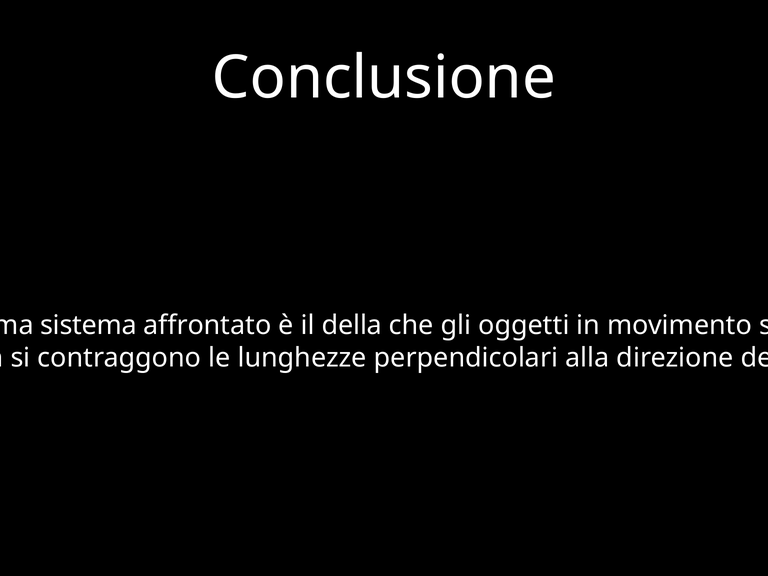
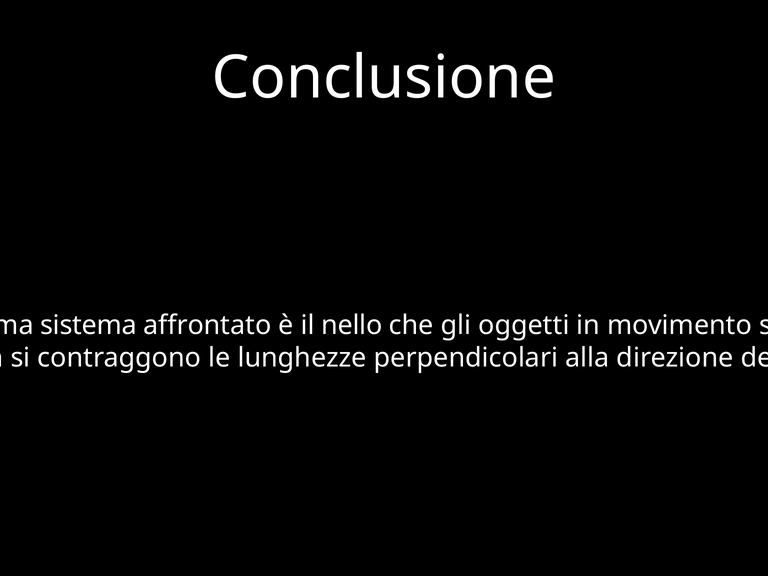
il della: della -> nello
